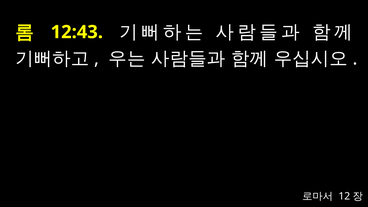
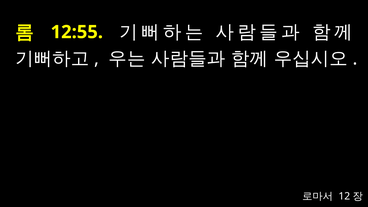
12:43: 12:43 -> 12:55
